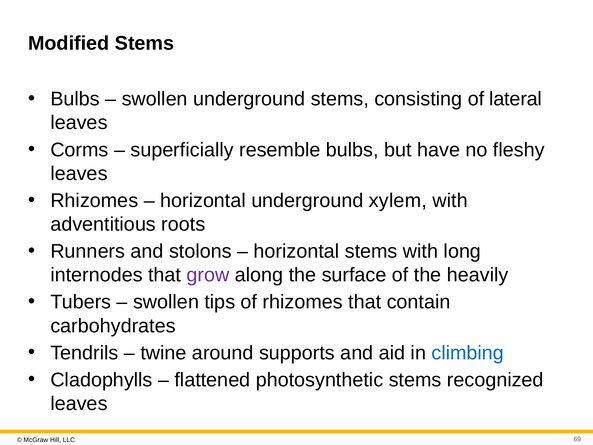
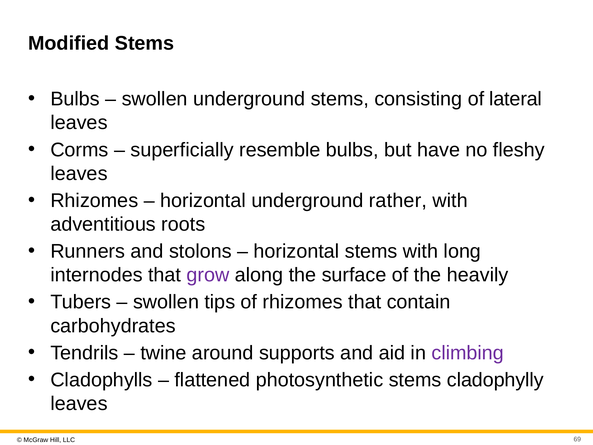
xylem: xylem -> rather
climbing colour: blue -> purple
recognized: recognized -> cladophylly
